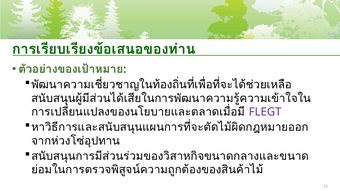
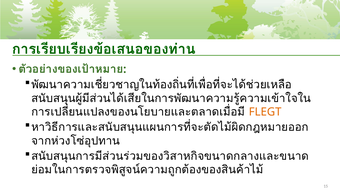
FLEGT colour: purple -> orange
